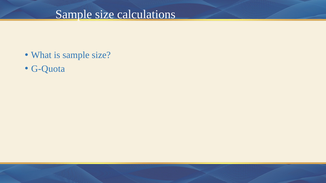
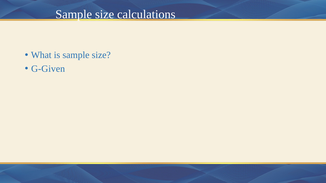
G-Quota: G-Quota -> G-Given
